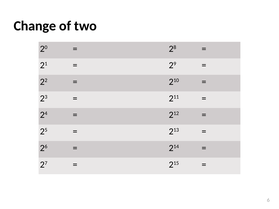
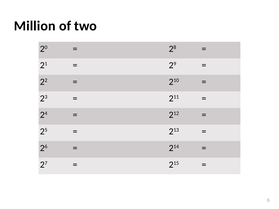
Change: Change -> Million
